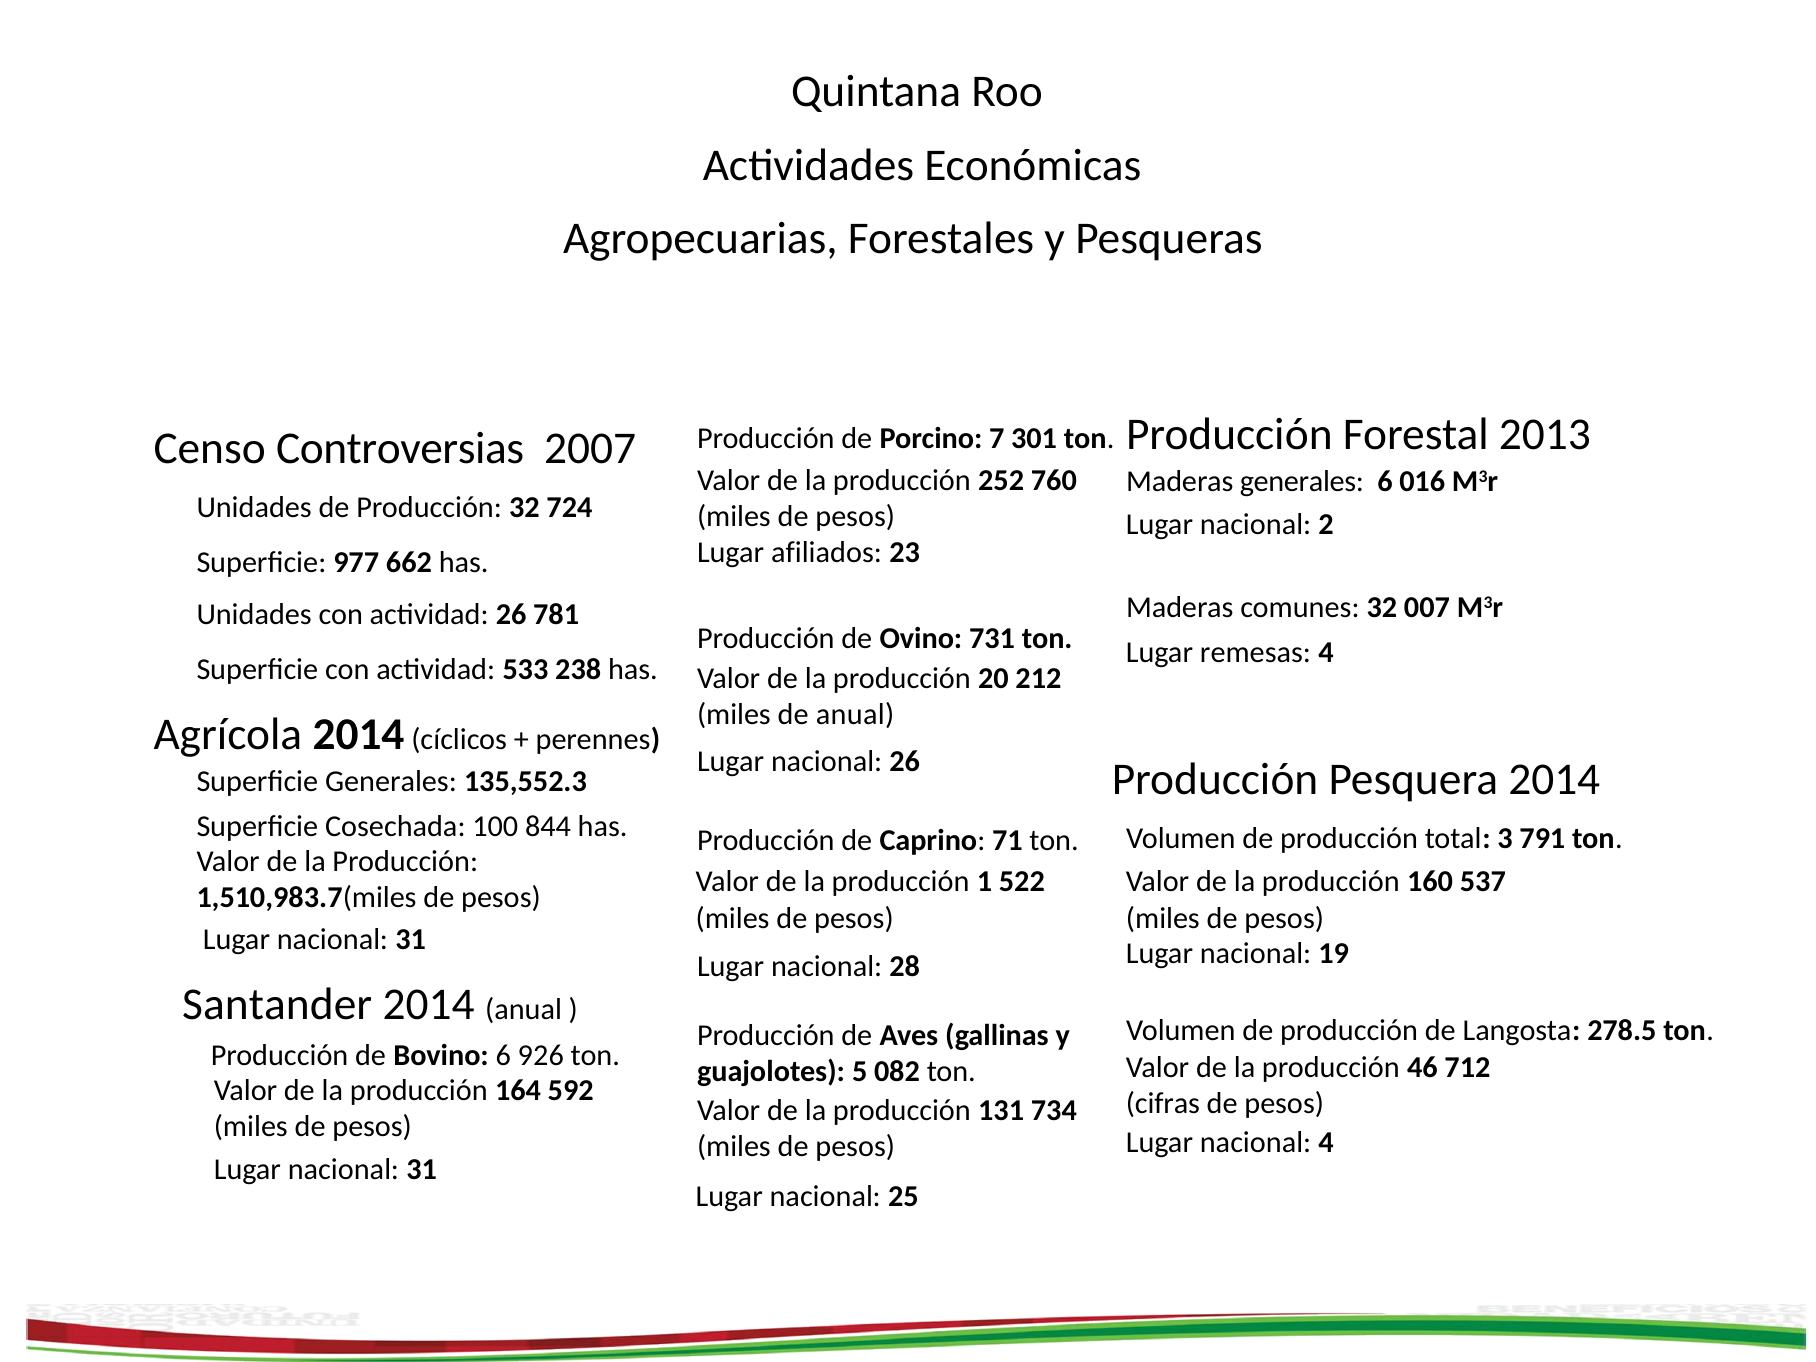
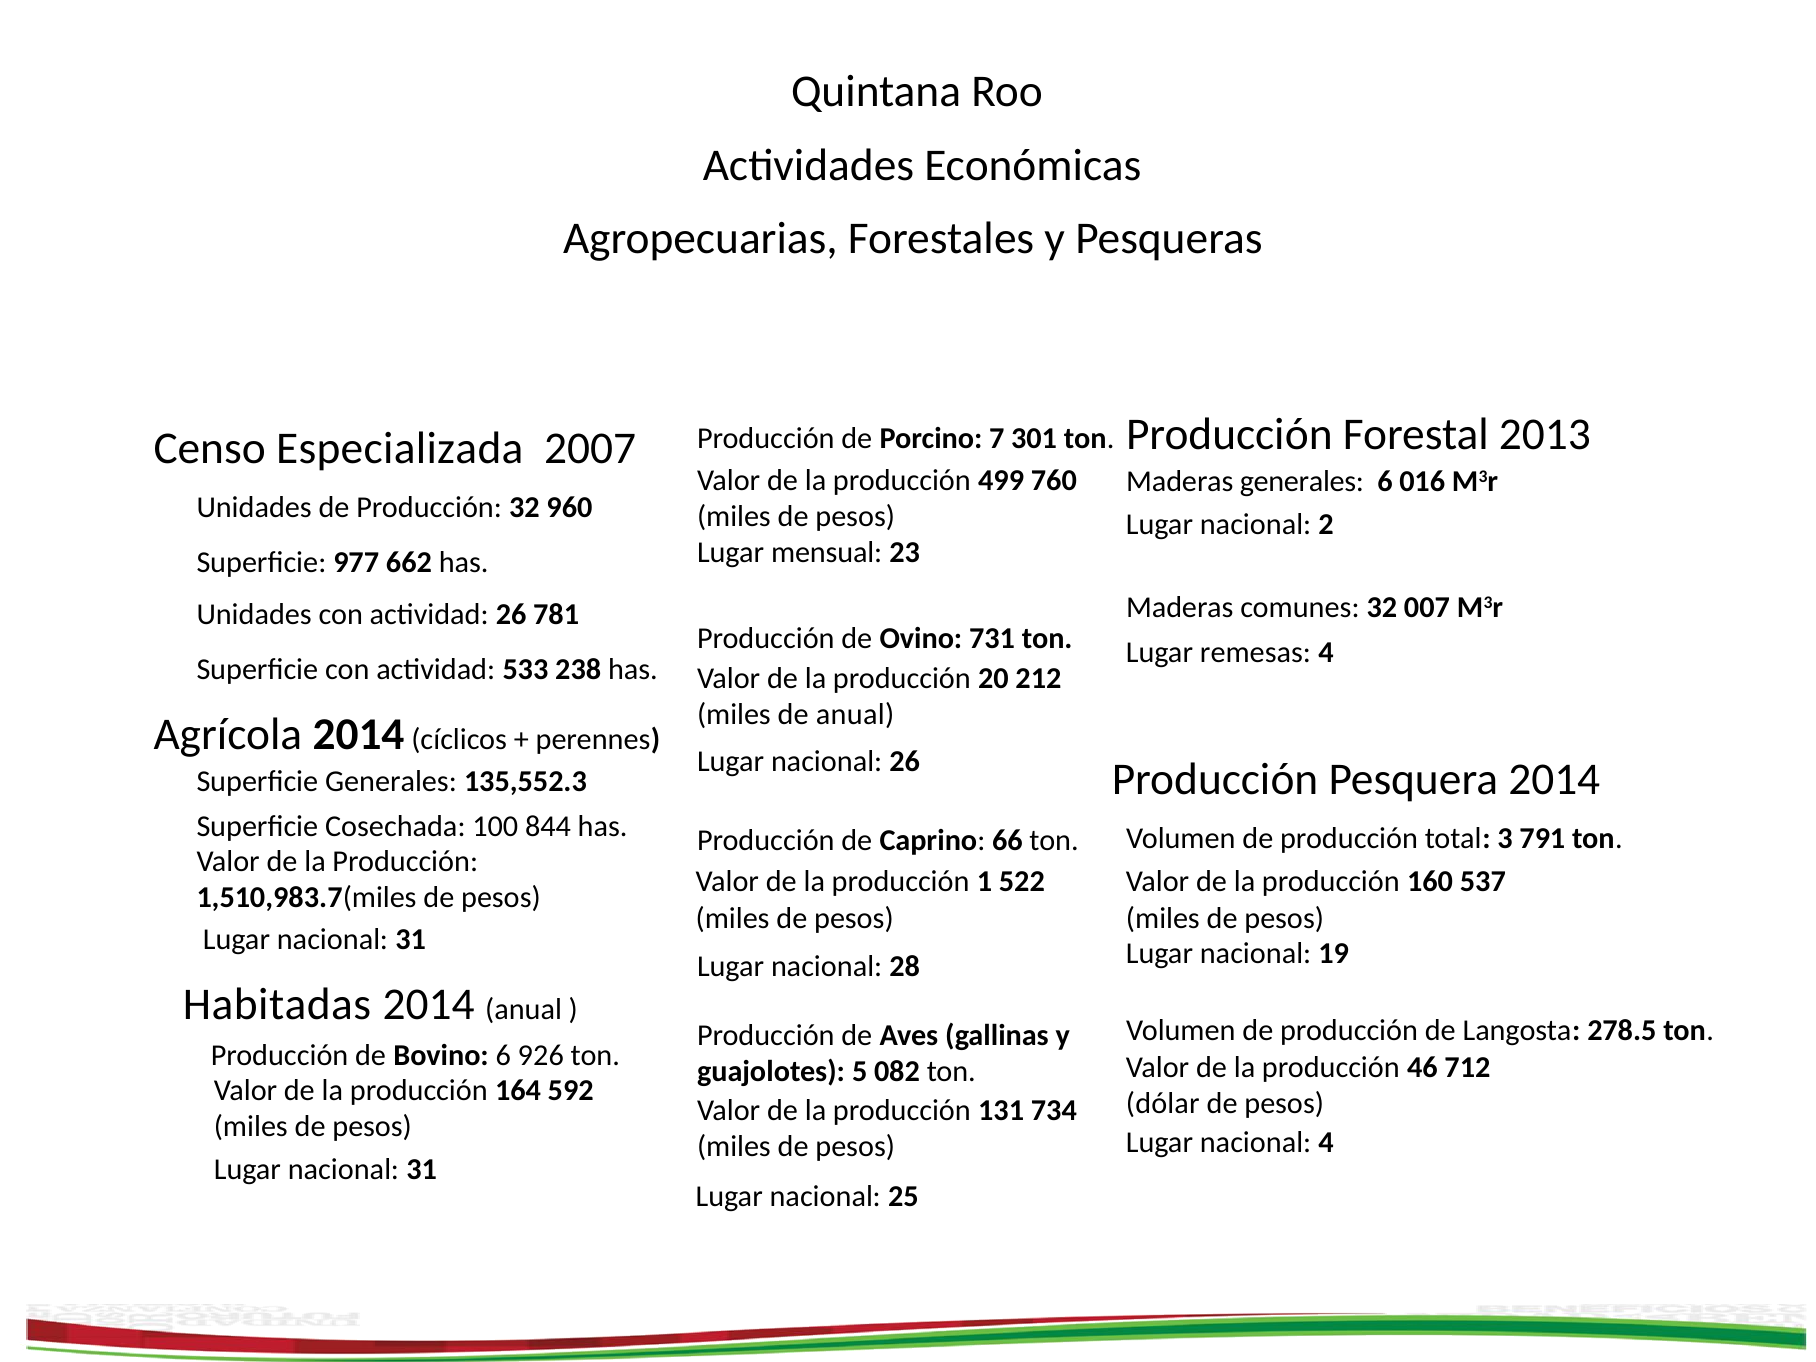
Controversias: Controversias -> Especializada
252: 252 -> 499
724: 724 -> 960
afiliados: afiliados -> mensual
71: 71 -> 66
Santander: Santander -> Habitadas
cifras: cifras -> dólar
